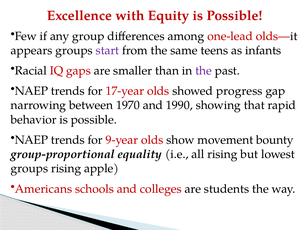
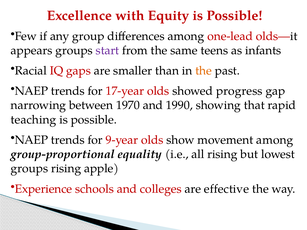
the at (204, 71) colour: purple -> orange
behavior: behavior -> teaching
movement bounty: bounty -> among
Americans: Americans -> Experience
students: students -> effective
